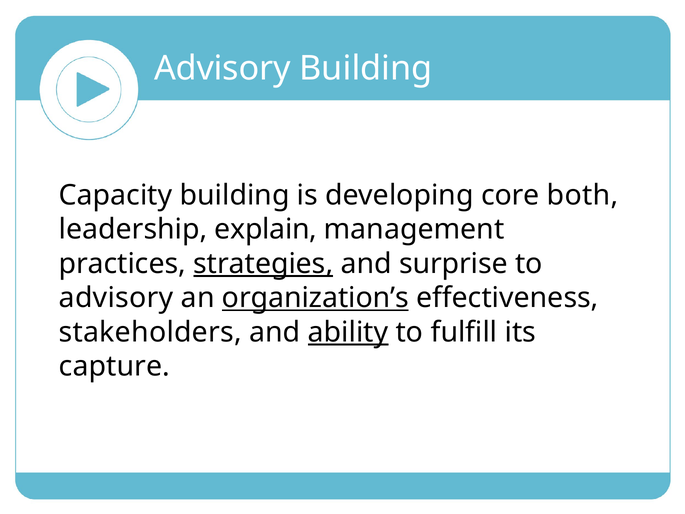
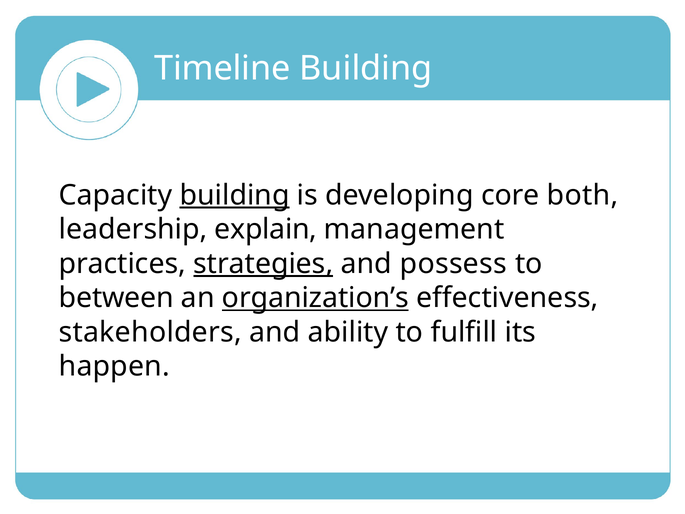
Advisory at (222, 68): Advisory -> Timeline
building at (235, 195) underline: none -> present
surprise: surprise -> possess
advisory at (116, 298): advisory -> between
ability underline: present -> none
capture: capture -> happen
